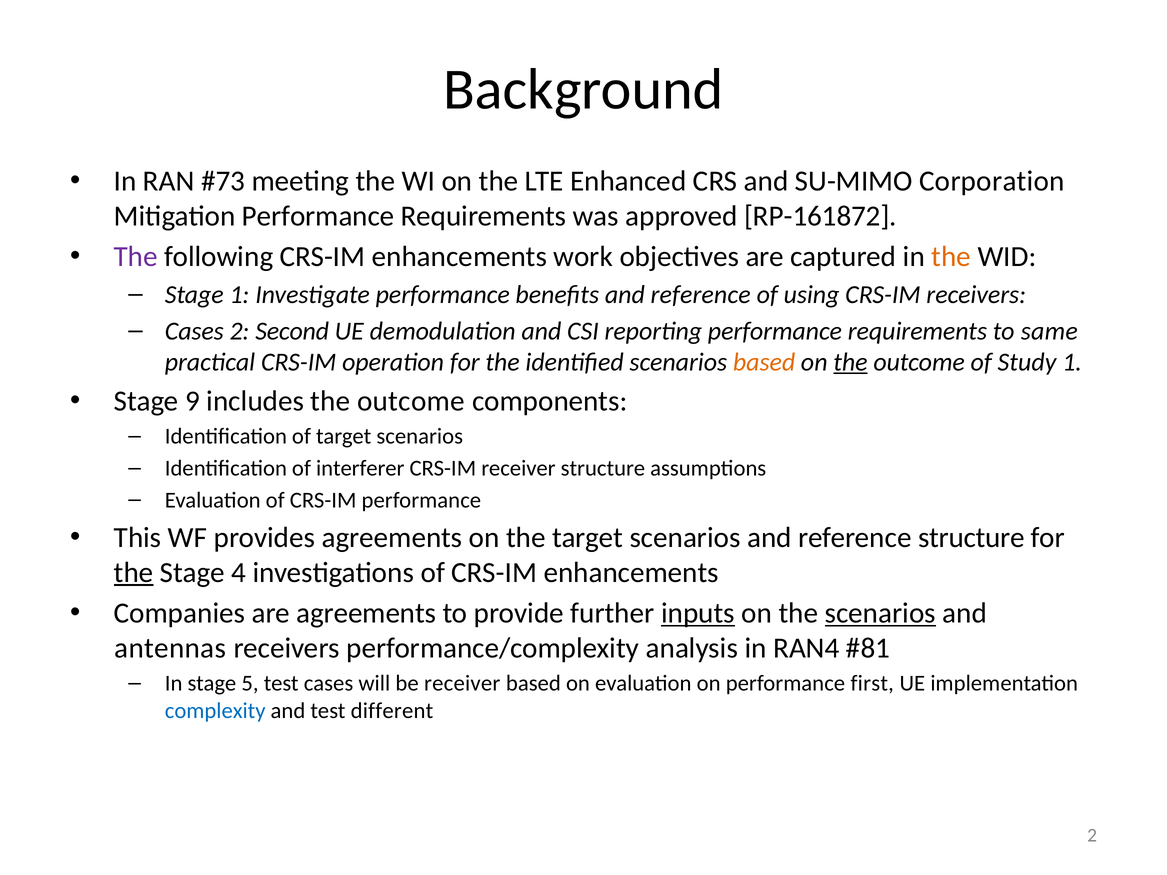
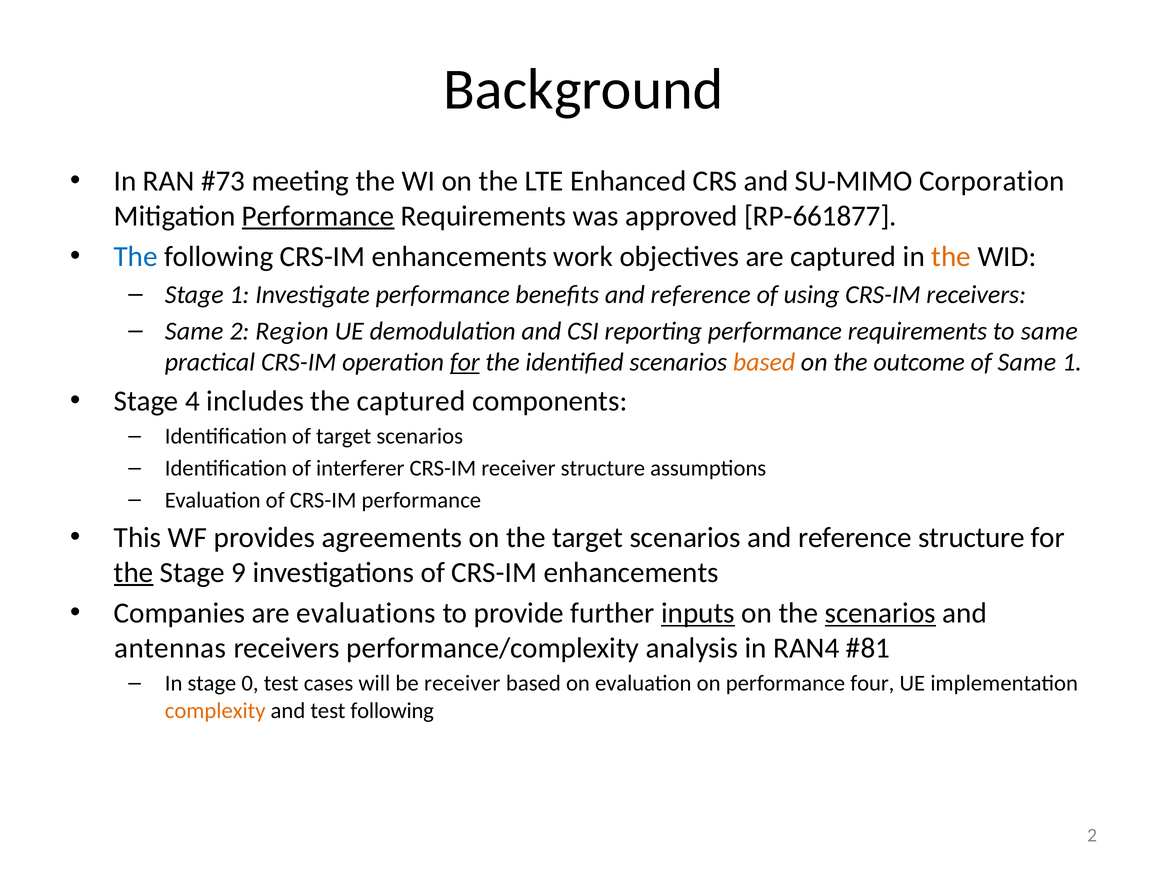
Performance at (318, 216) underline: none -> present
RP-161872: RP-161872 -> RP-661877
The at (136, 257) colour: purple -> blue
Cases at (194, 331): Cases -> Same
Second: Second -> Region
for at (465, 362) underline: none -> present
the at (850, 362) underline: present -> none
of Study: Study -> Same
9: 9 -> 4
includes the outcome: outcome -> captured
4: 4 -> 9
are agreements: agreements -> evaluations
5: 5 -> 0
first: first -> four
complexity colour: blue -> orange
test different: different -> following
